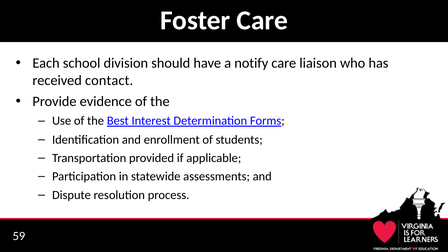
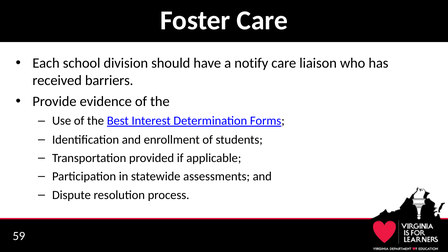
contact: contact -> barriers
